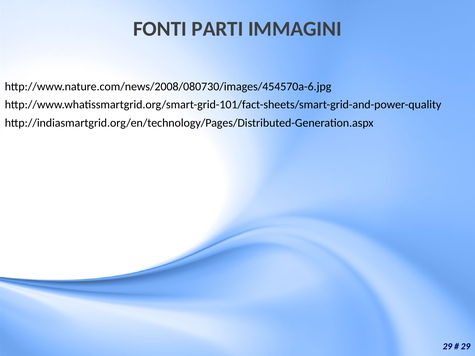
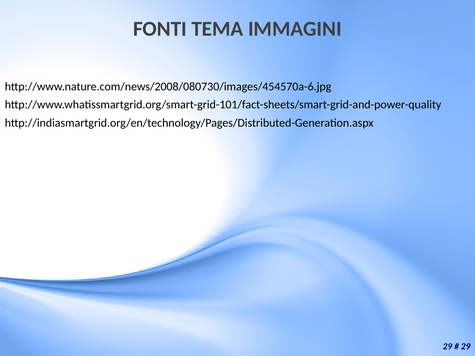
PARTI: PARTI -> TEMA
